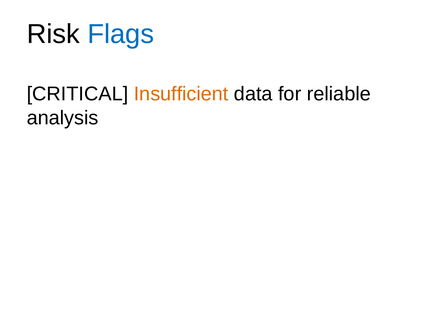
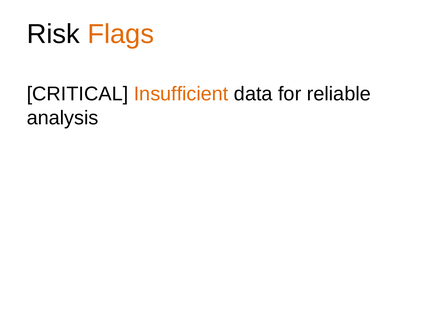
Flags colour: blue -> orange
